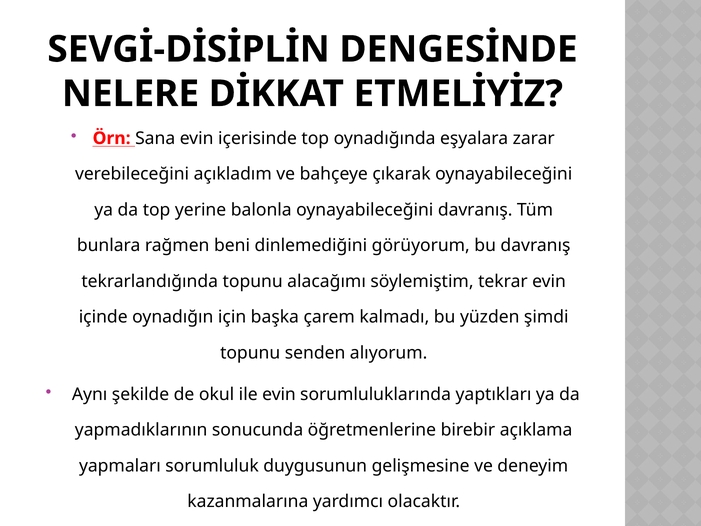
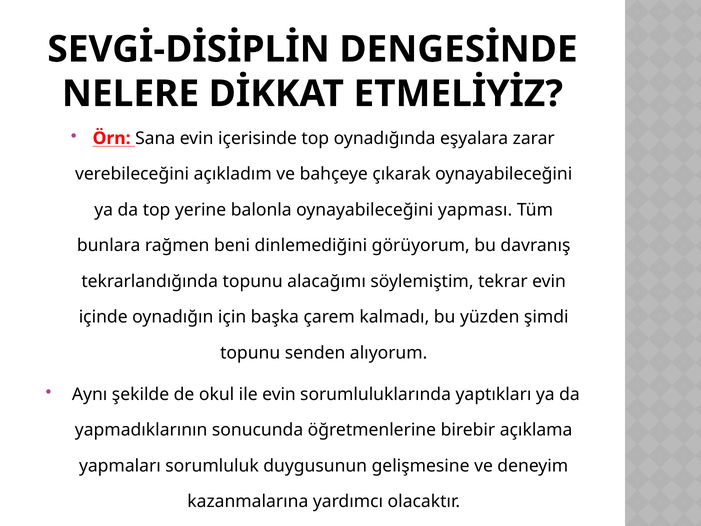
oynayabileceğini davranış: davranış -> yapması
